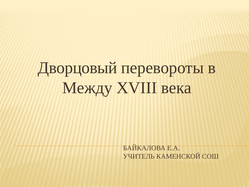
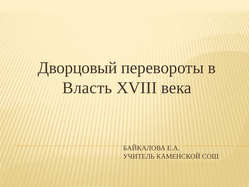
Между: Между -> Власть
